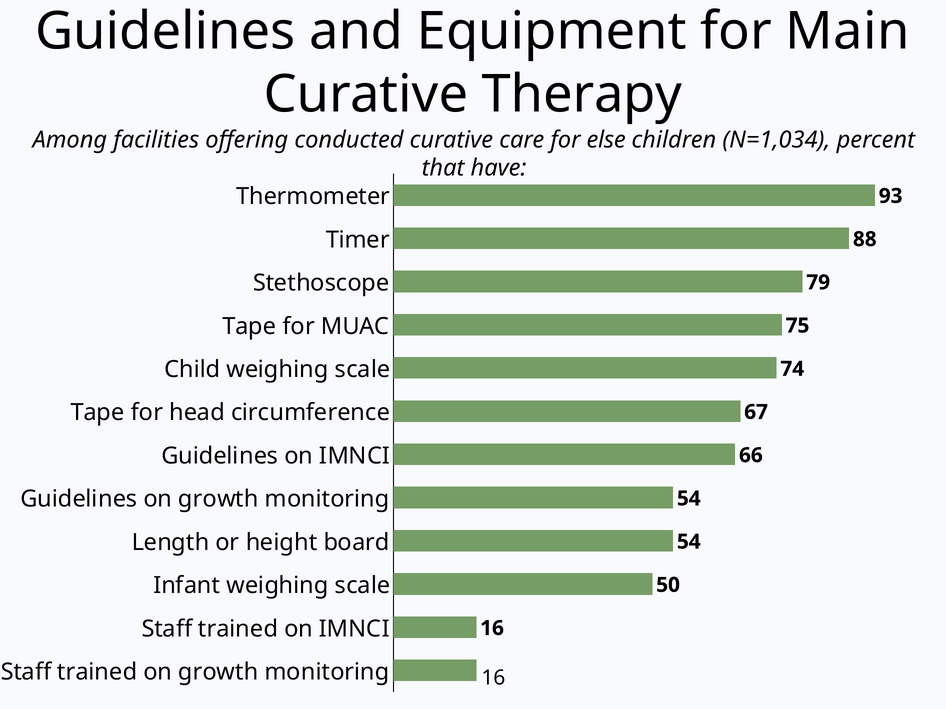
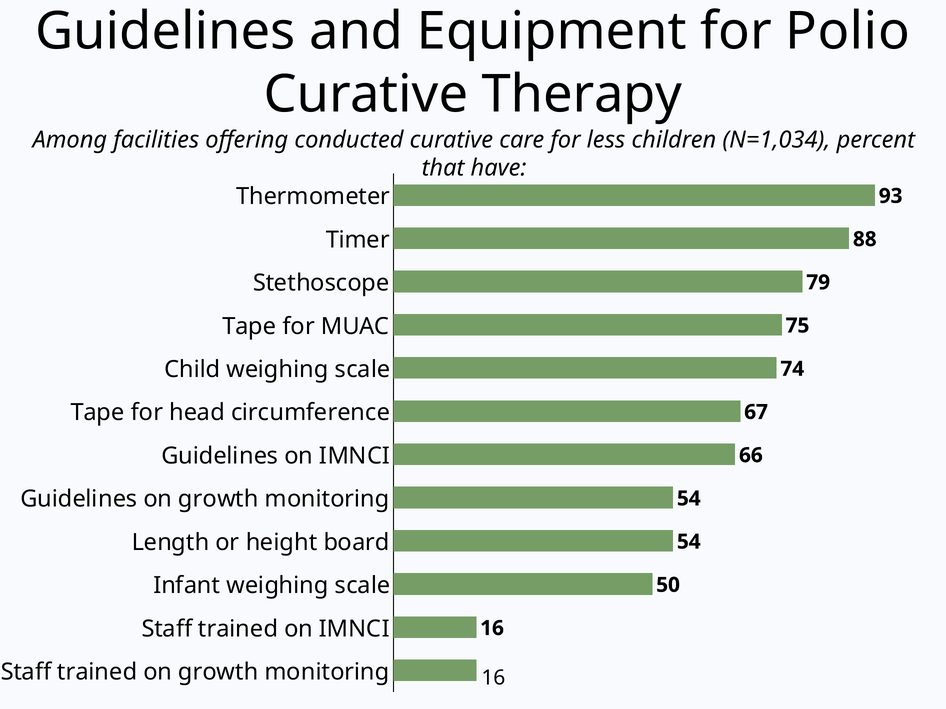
Main: Main -> Polio
else: else -> less
